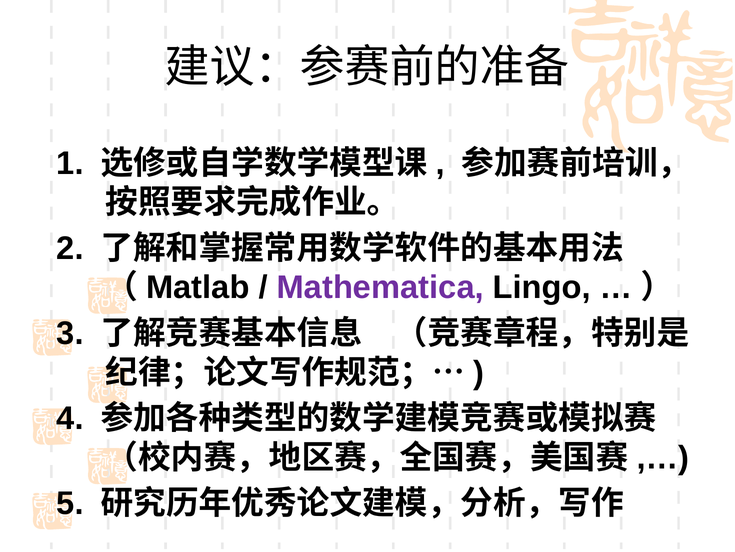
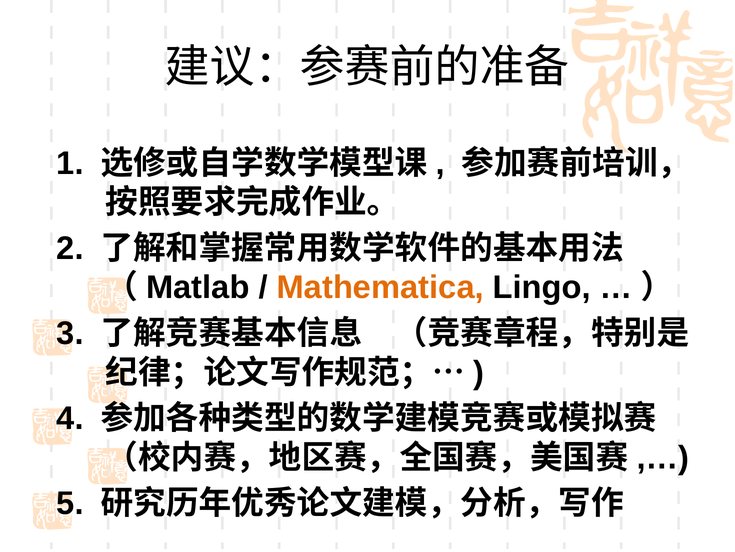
Mathematica colour: purple -> orange
